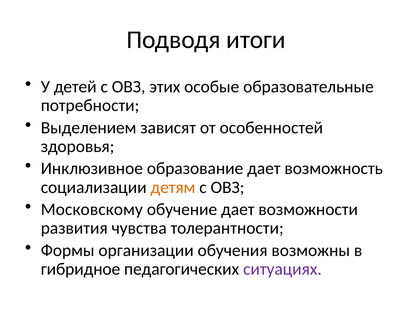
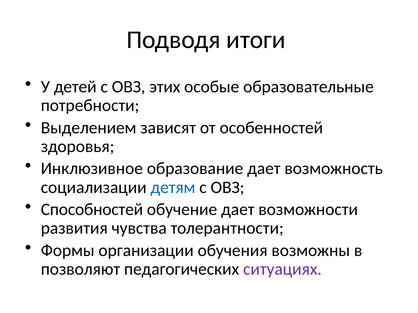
детям colour: orange -> blue
Московскому: Московскому -> Способностей
гибридное: гибридное -> позволяют
